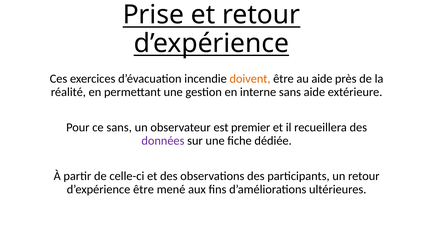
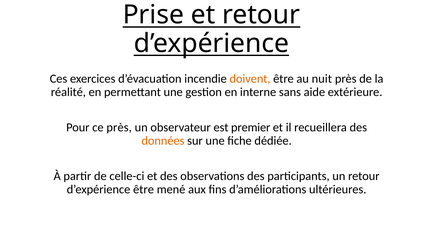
au aide: aide -> nuit
ce sans: sans -> près
données colour: purple -> orange
